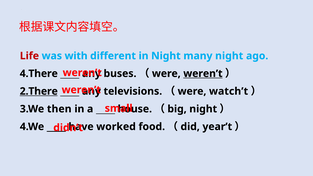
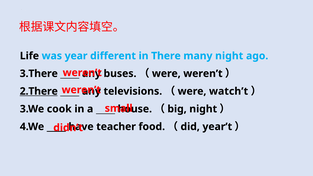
Life colour: red -> black
with: with -> year
in Night: Night -> There
4.There: 4.There -> 3.There
weren’t at (203, 74) underline: present -> none
then: then -> cook
worked: worked -> teacher
